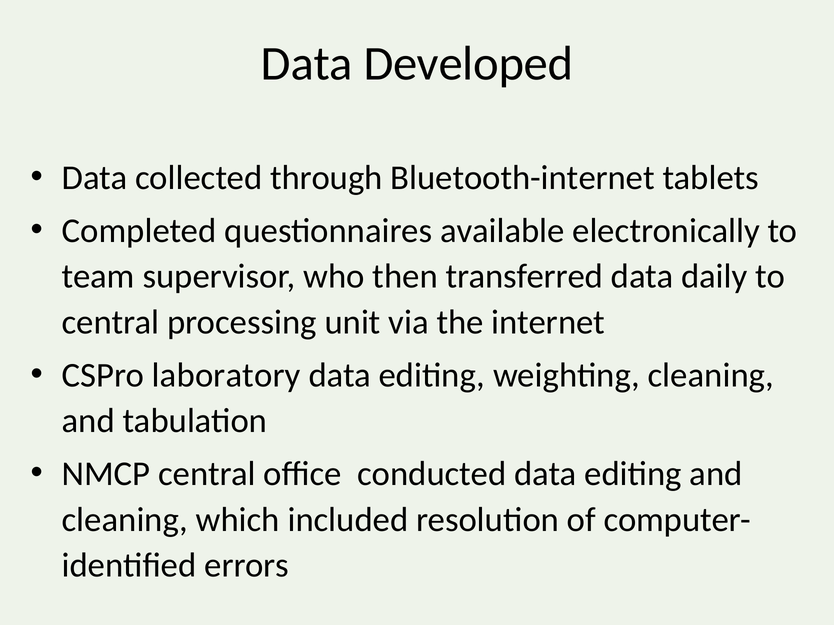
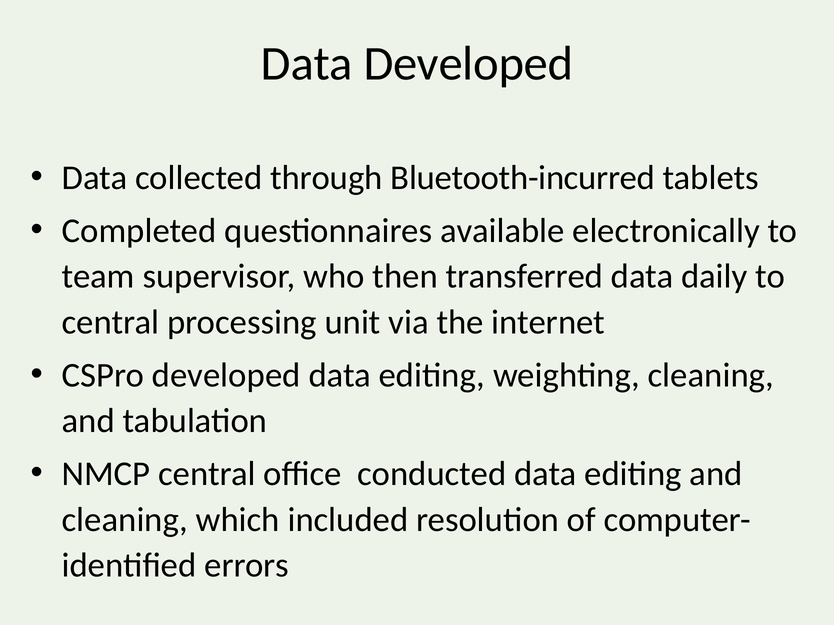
Bluetooth-internet: Bluetooth-internet -> Bluetooth-incurred
CSPro laboratory: laboratory -> developed
